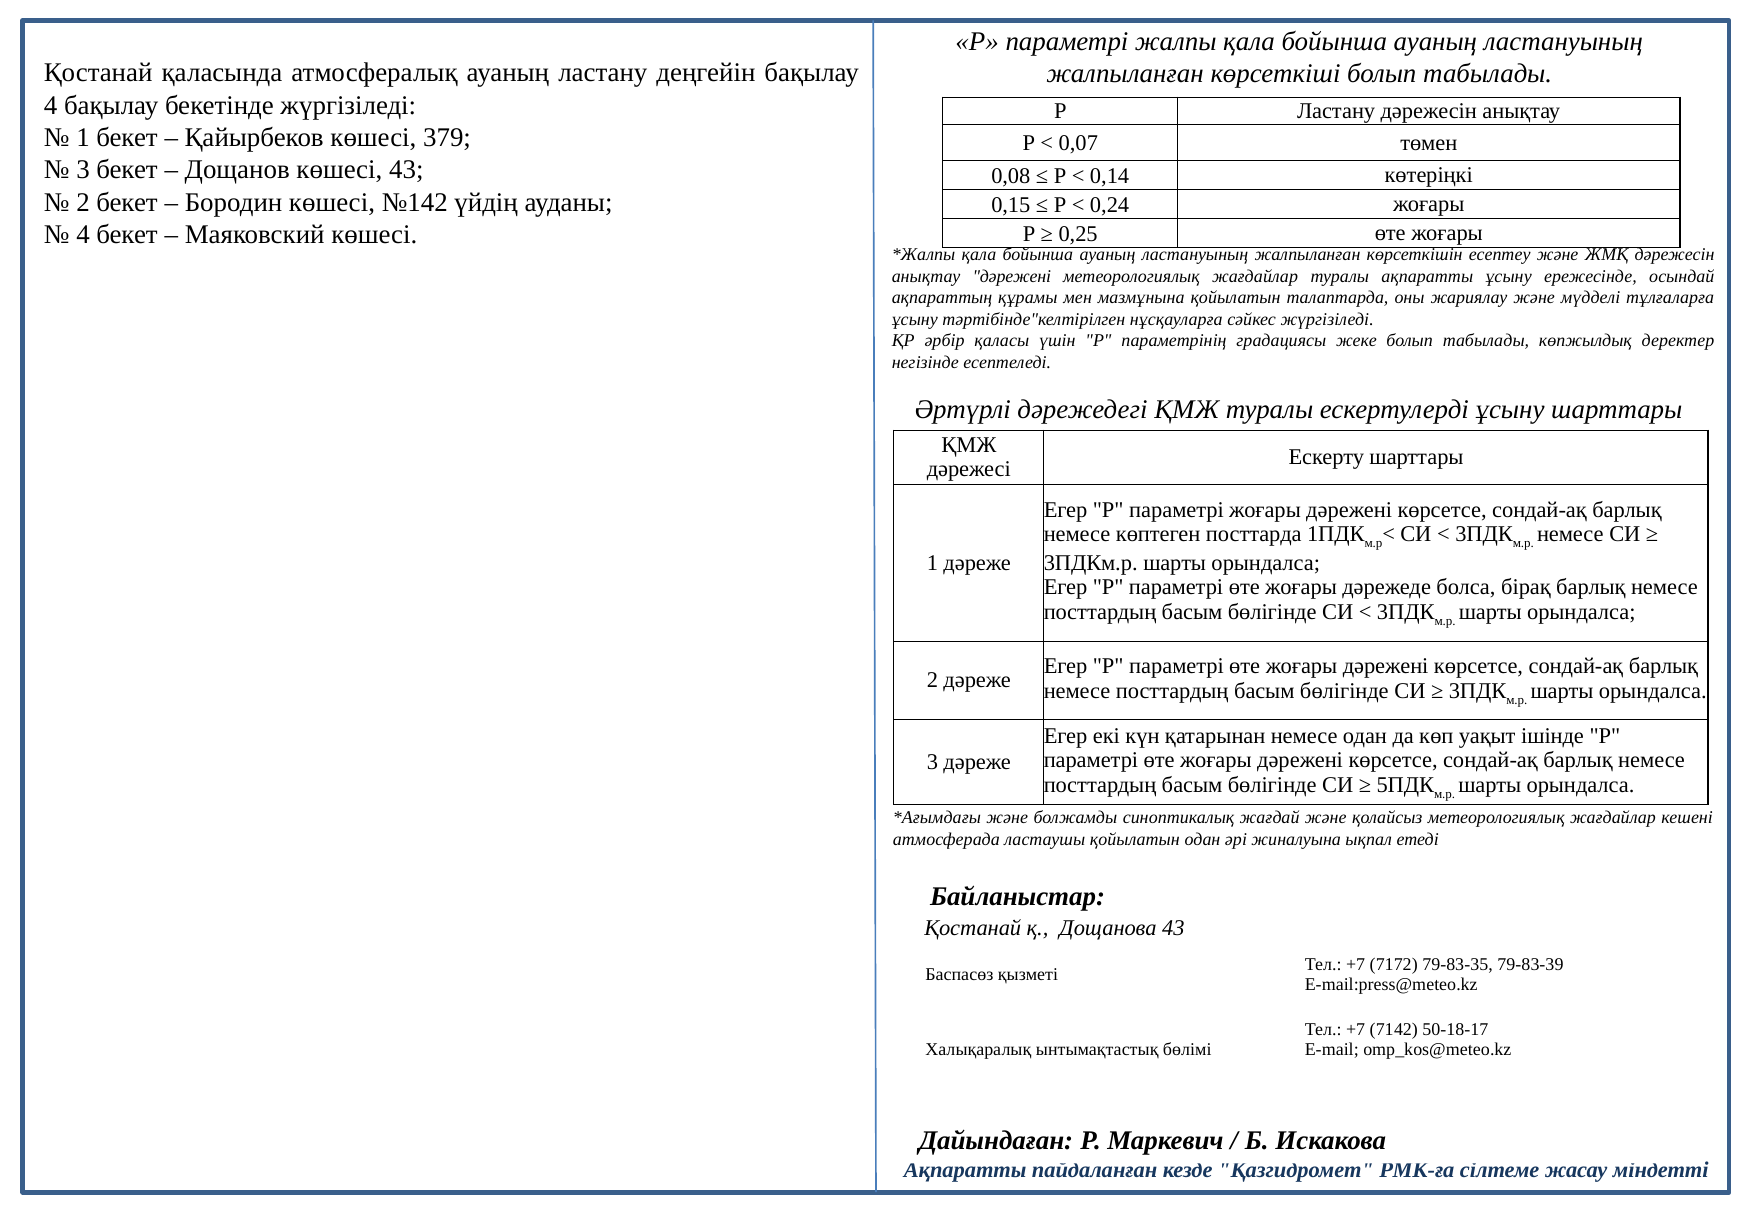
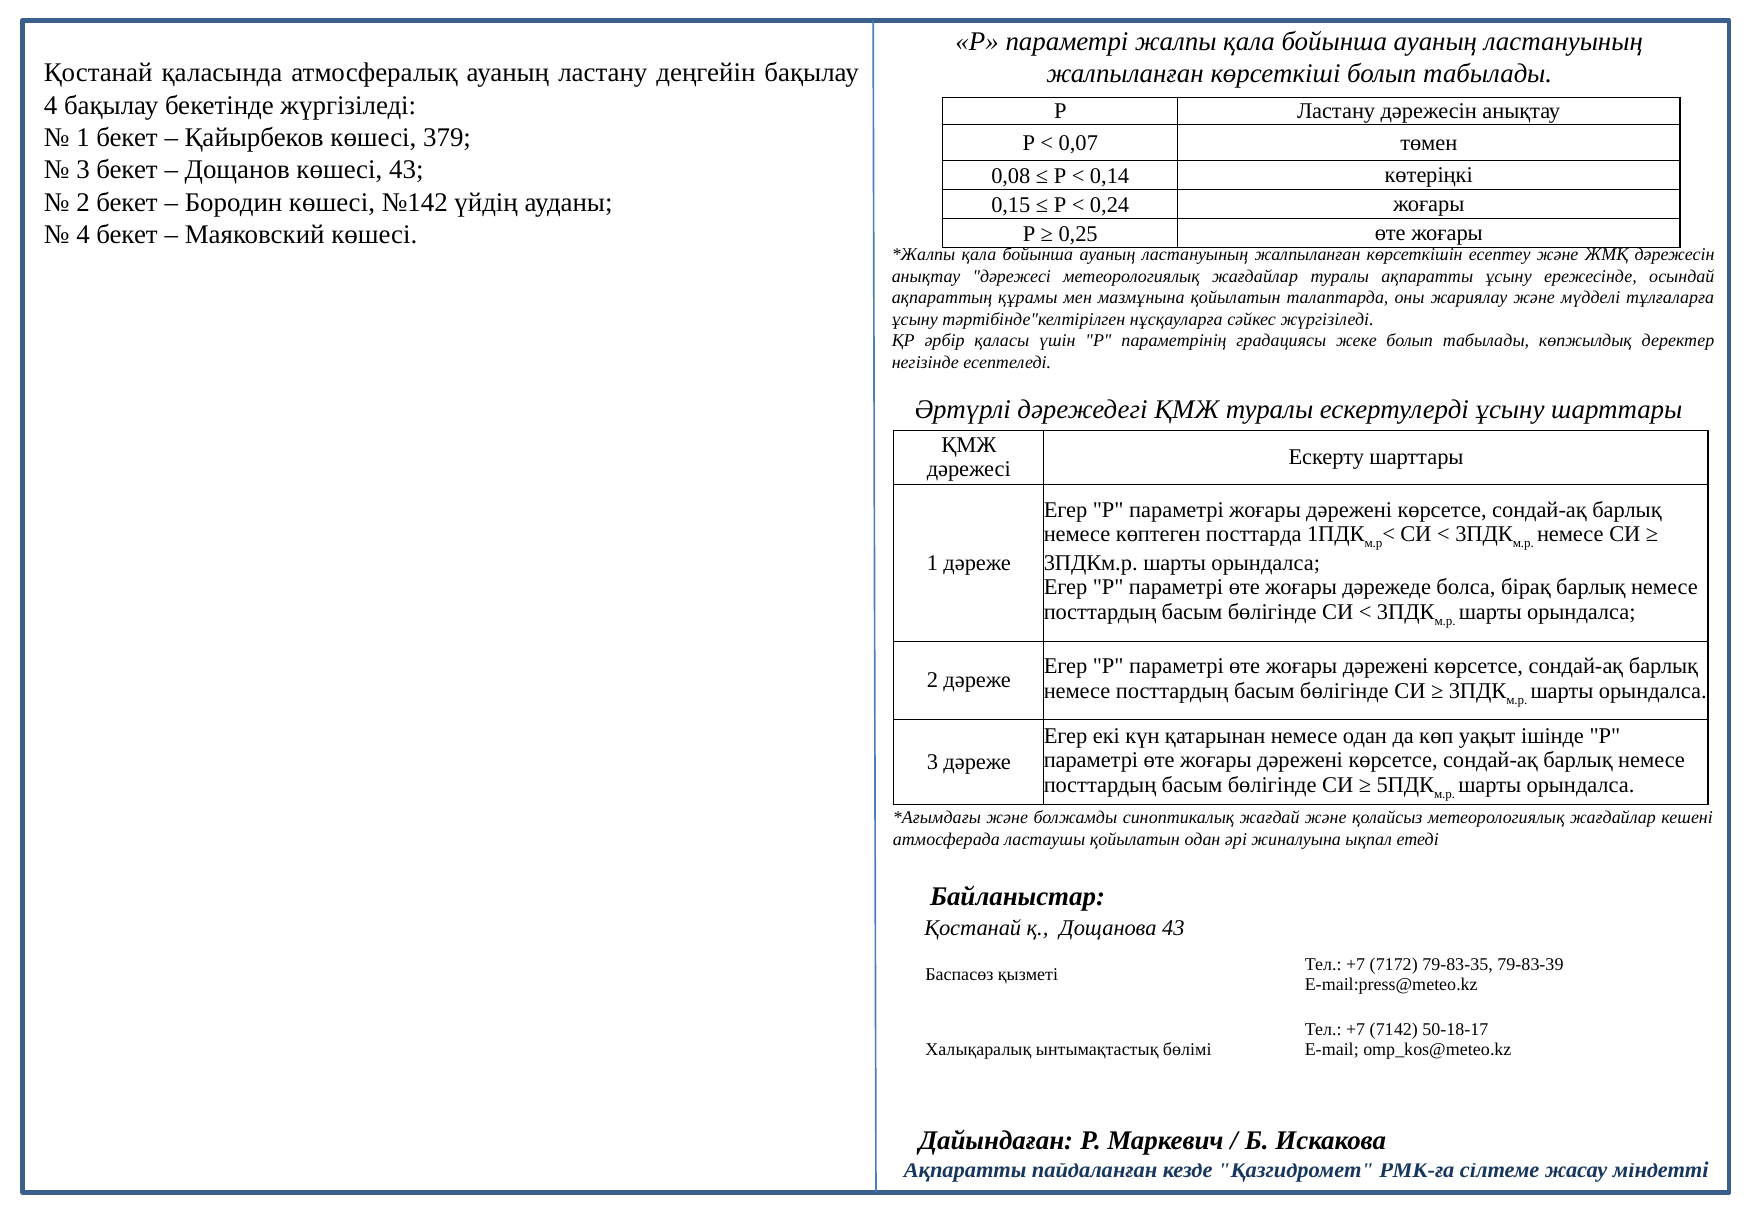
анықтау дәрежені: дәрежені -> дәрежесі
